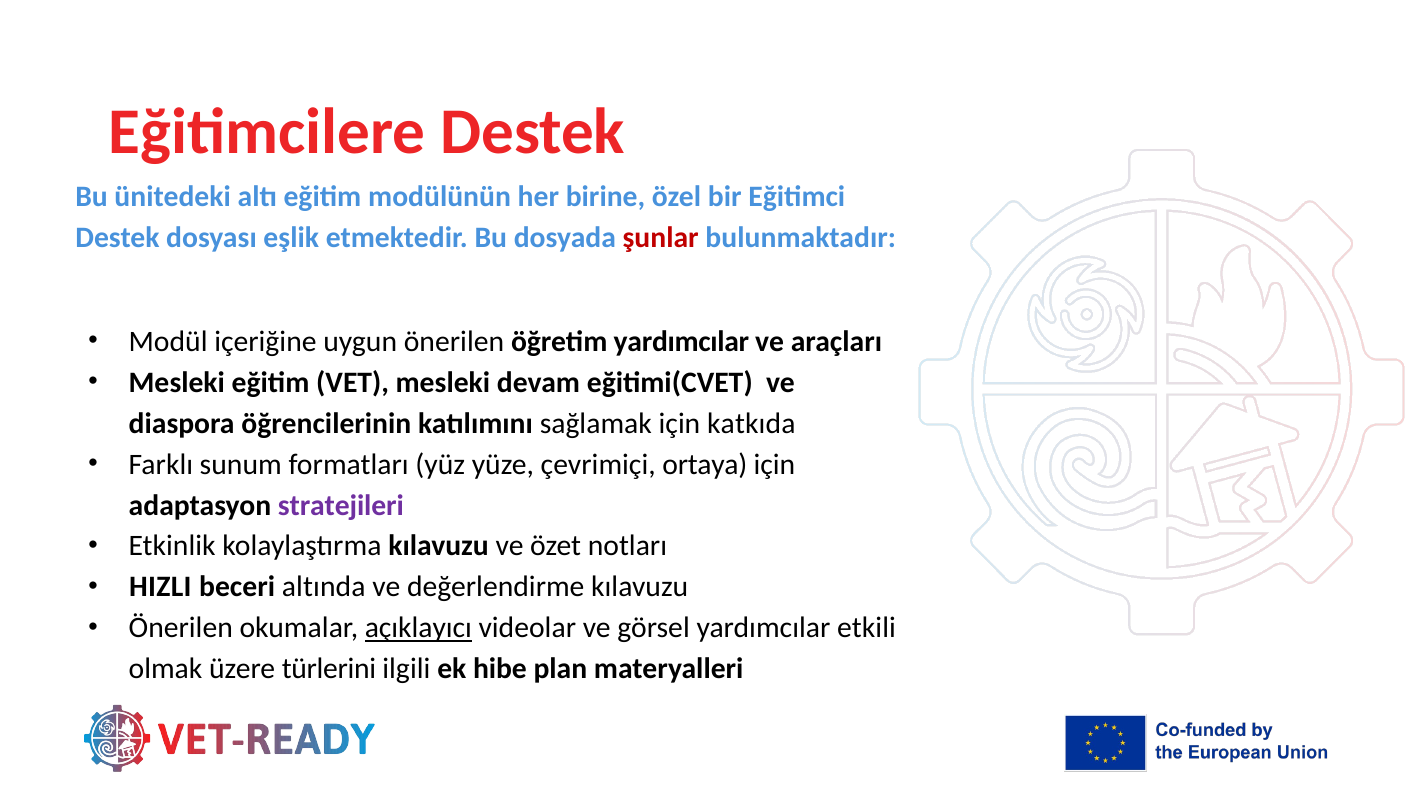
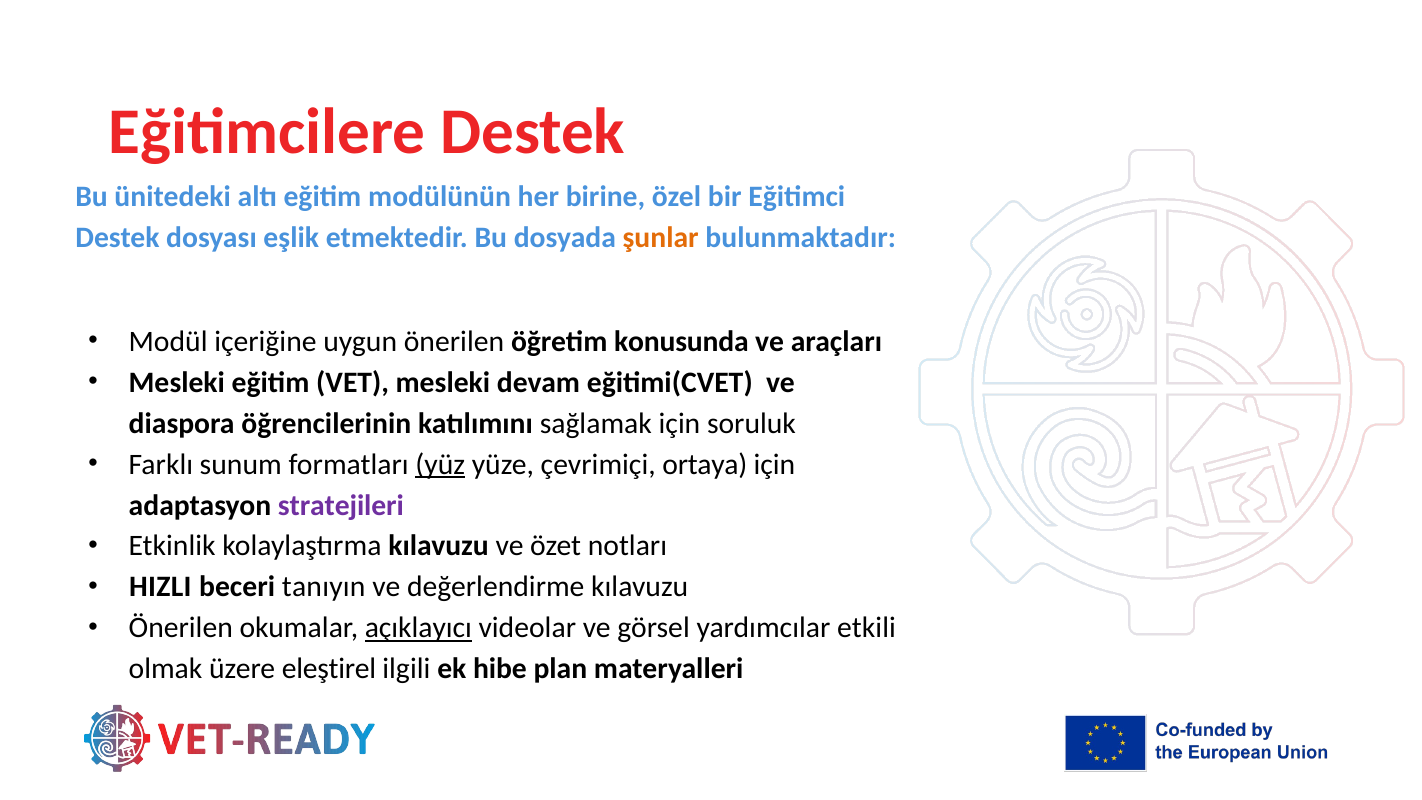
şunlar colour: red -> orange
öğretim yardımcılar: yardımcılar -> konusunda
katkıda: katkıda -> soruluk
yüz underline: none -> present
altında: altında -> tanıyın
türlerini: türlerini -> eleştirel
